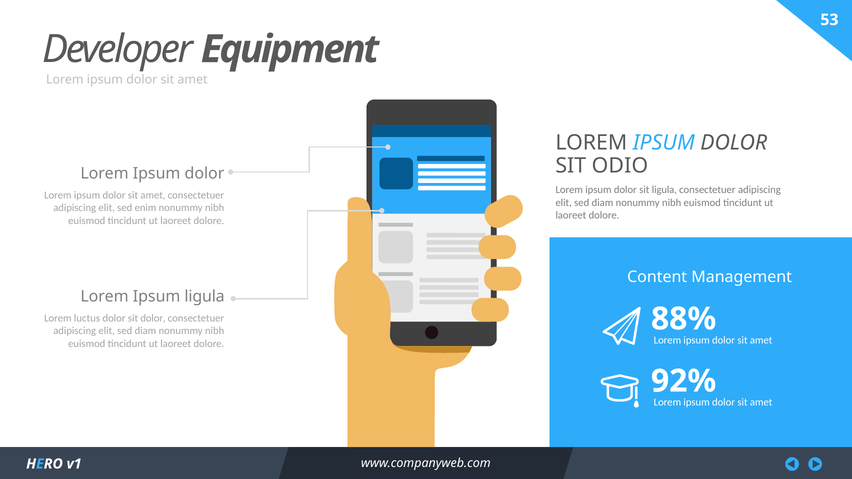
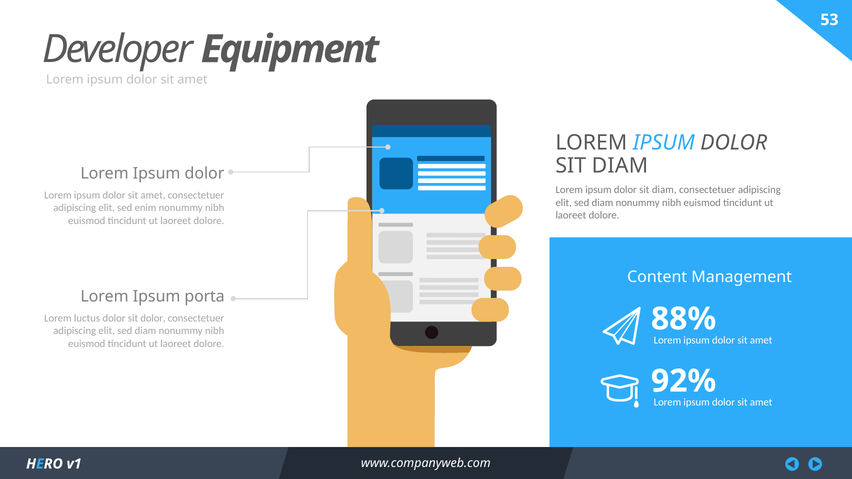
ODIO at (620, 166): ODIO -> DIAM
ligula at (664, 190): ligula -> diam
Ipsum ligula: ligula -> porta
